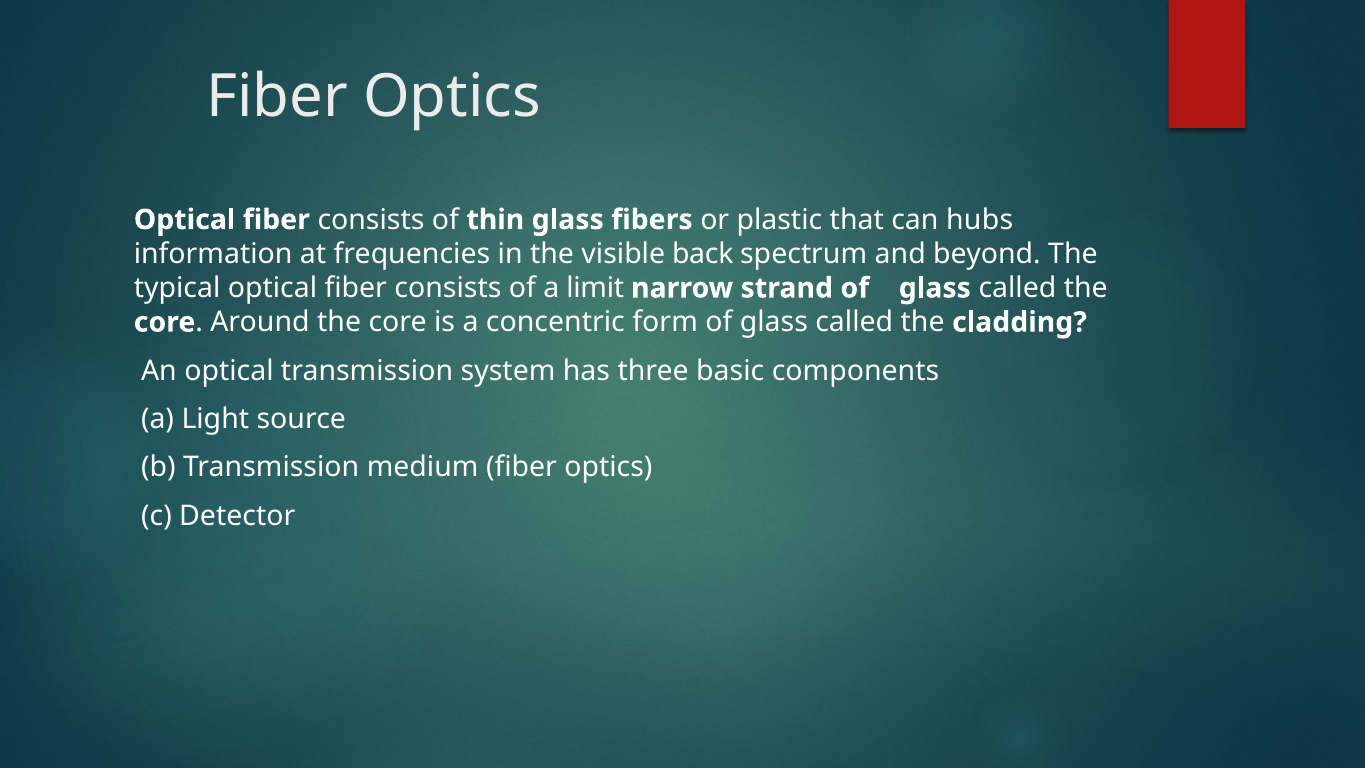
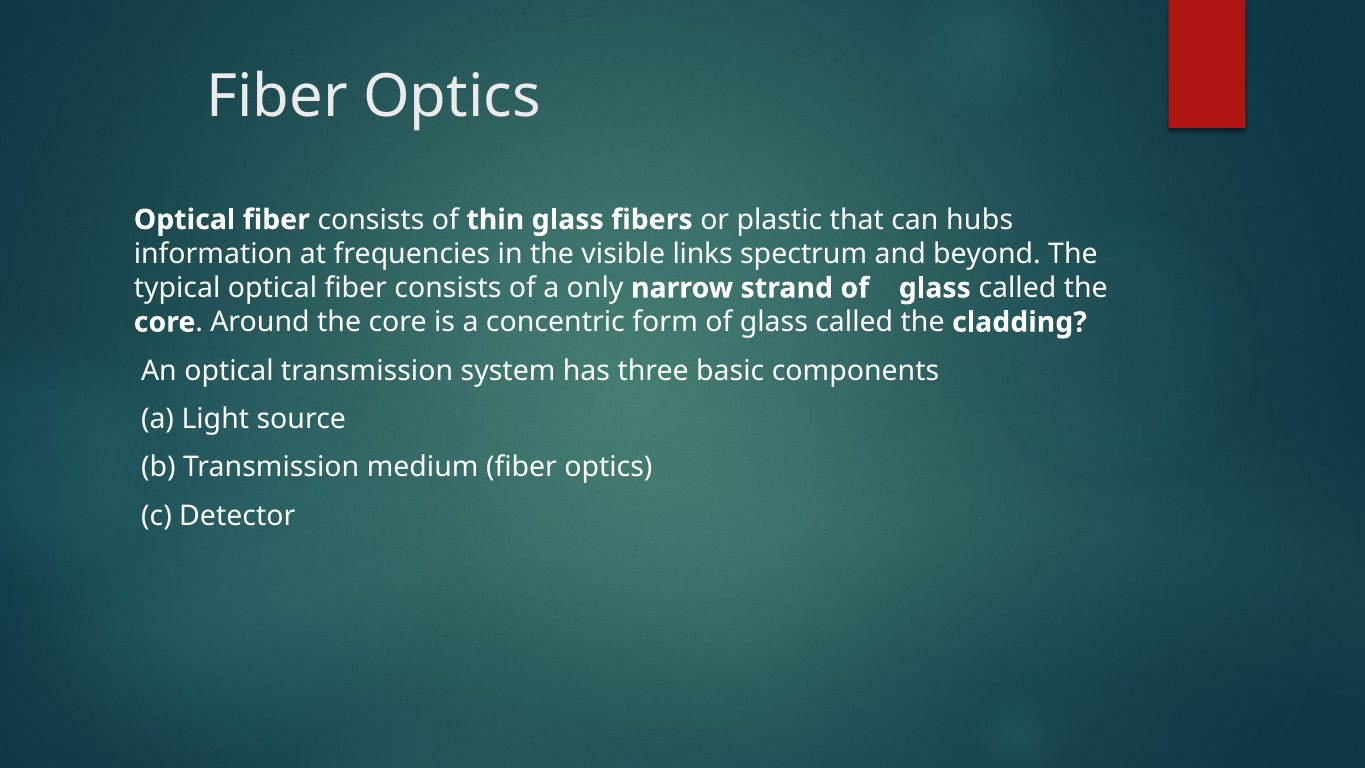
back: back -> links
limit: limit -> only
